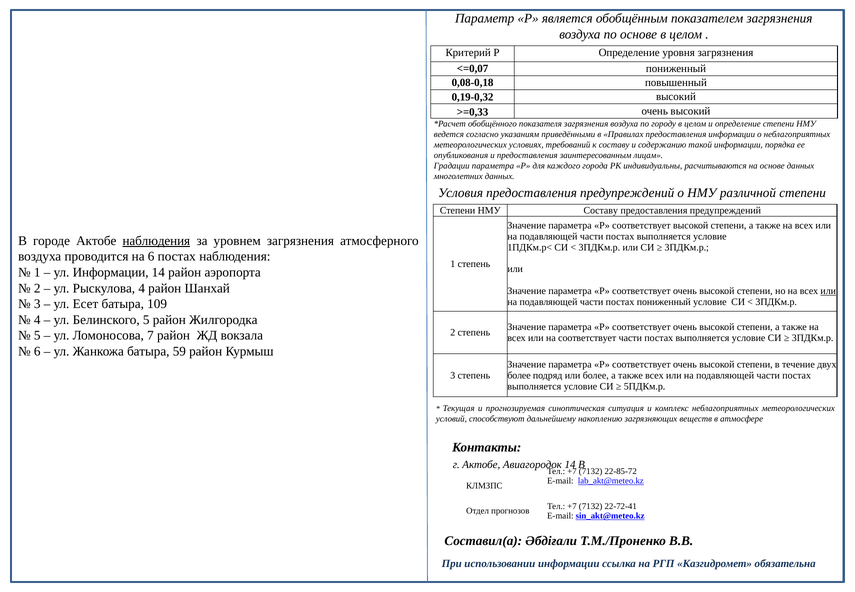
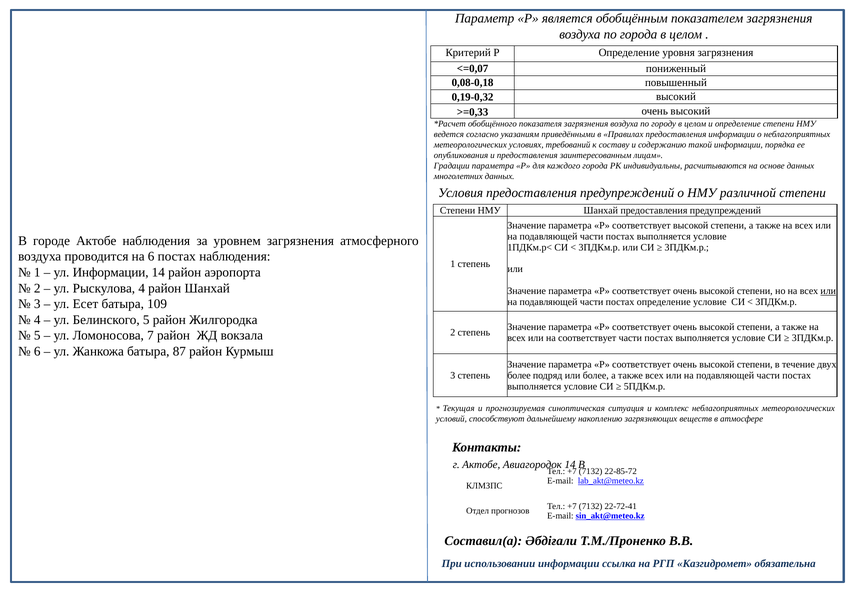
по основе: основе -> города
НМУ Составу: Составу -> Шанхай
наблюдения at (156, 241) underline: present -> none
постах пониженный: пониженный -> определение
59: 59 -> 87
